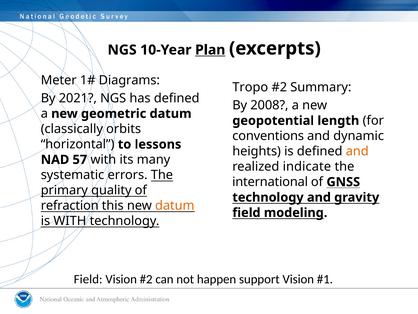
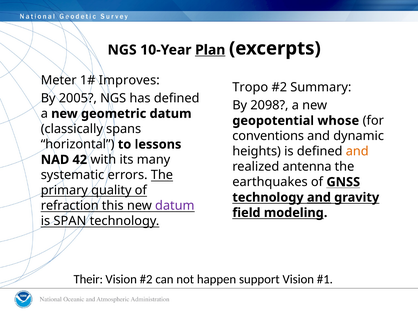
Diagrams: Diagrams -> Improves
2021: 2021 -> 2005
2008: 2008 -> 2098
length: length -> whose
orbits: orbits -> spans
57: 57 -> 42
indicate: indicate -> antenna
international: international -> earthquakes
and at (319, 197) underline: none -> present
datum at (175, 205) colour: orange -> purple
is WITH: WITH -> SPAN
Field at (88, 279): Field -> Their
